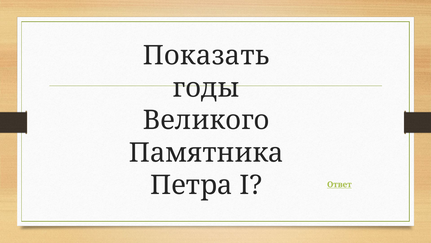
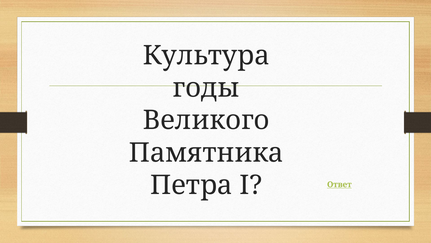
Показать: Показать -> Культура
